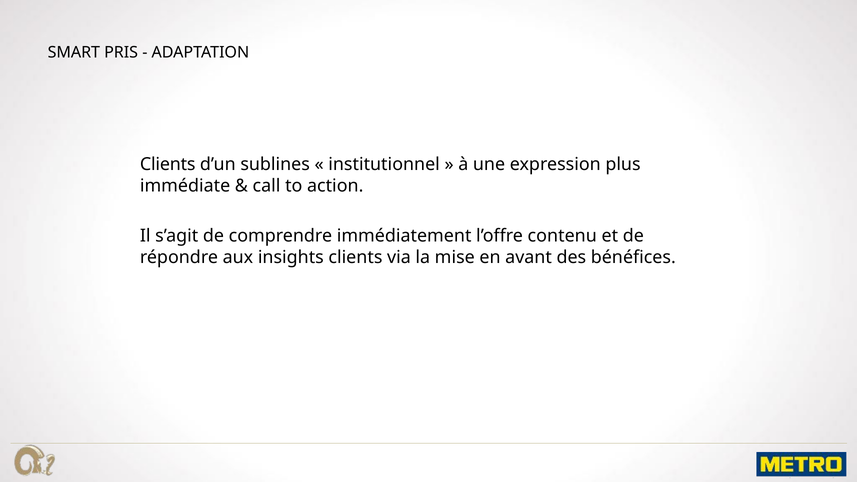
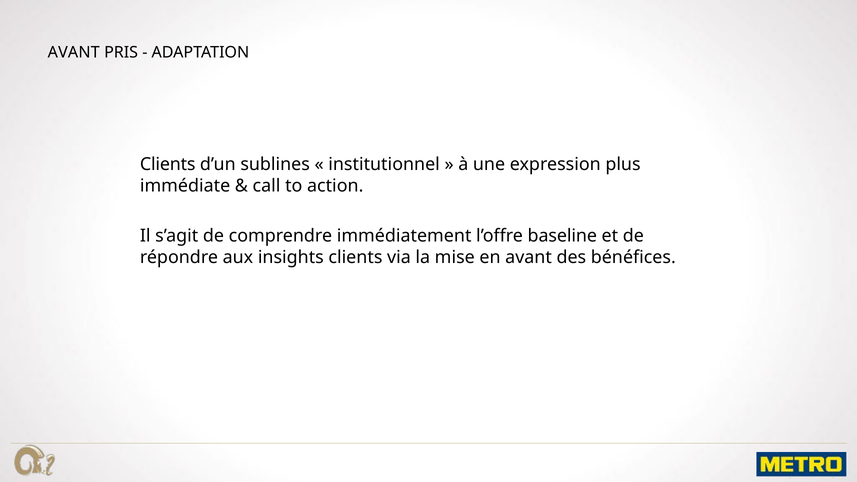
SMART at (74, 53): SMART -> AVANT
contenu: contenu -> baseline
